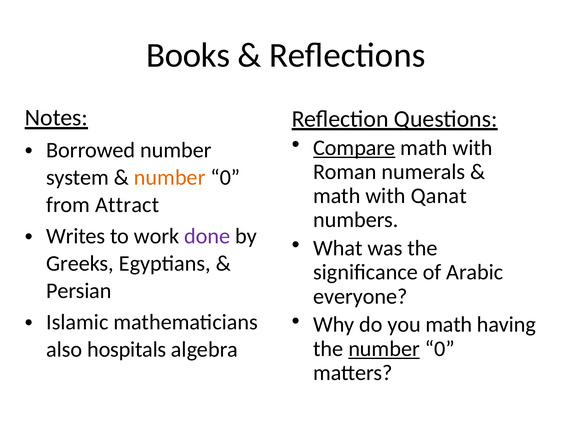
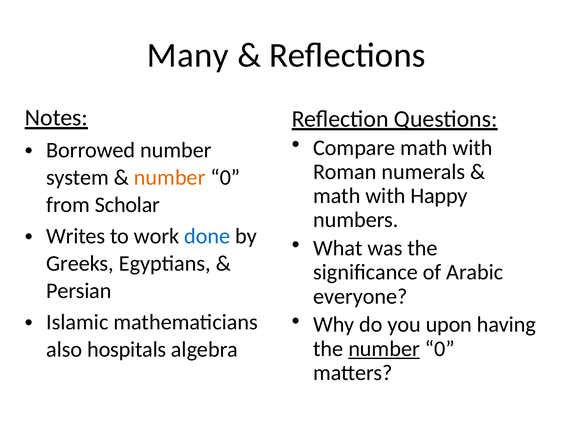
Books: Books -> Many
Compare underline: present -> none
Qanat: Qanat -> Happy
Attract: Attract -> Scholar
done colour: purple -> blue
you math: math -> upon
